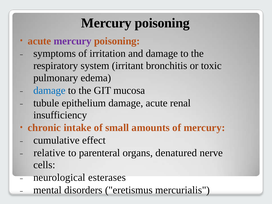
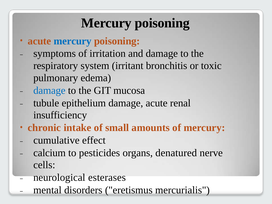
mercury at (73, 41) colour: purple -> blue
relative: relative -> calcium
parenteral: parenteral -> pesticides
